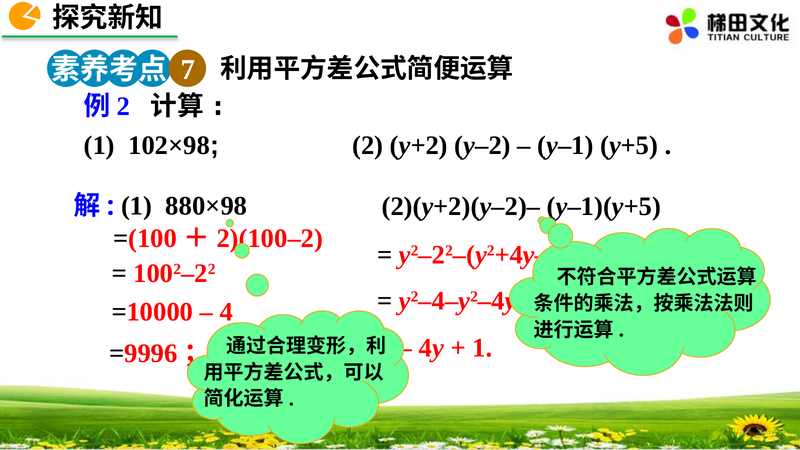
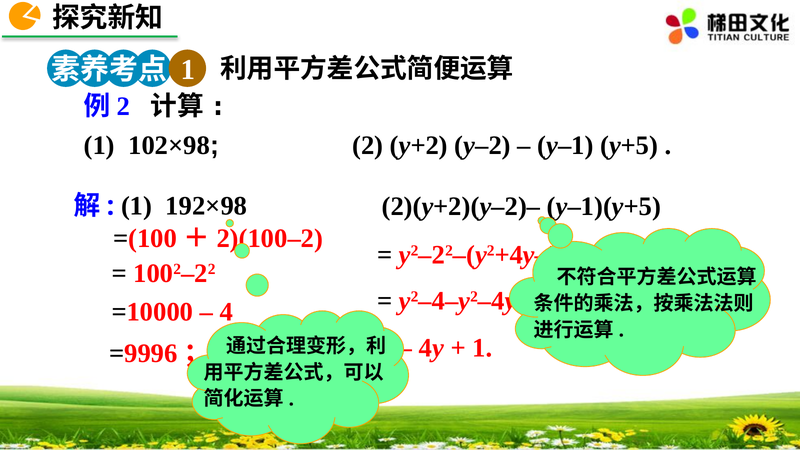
7 at (188, 70): 7 -> 1
880×98: 880×98 -> 192×98
